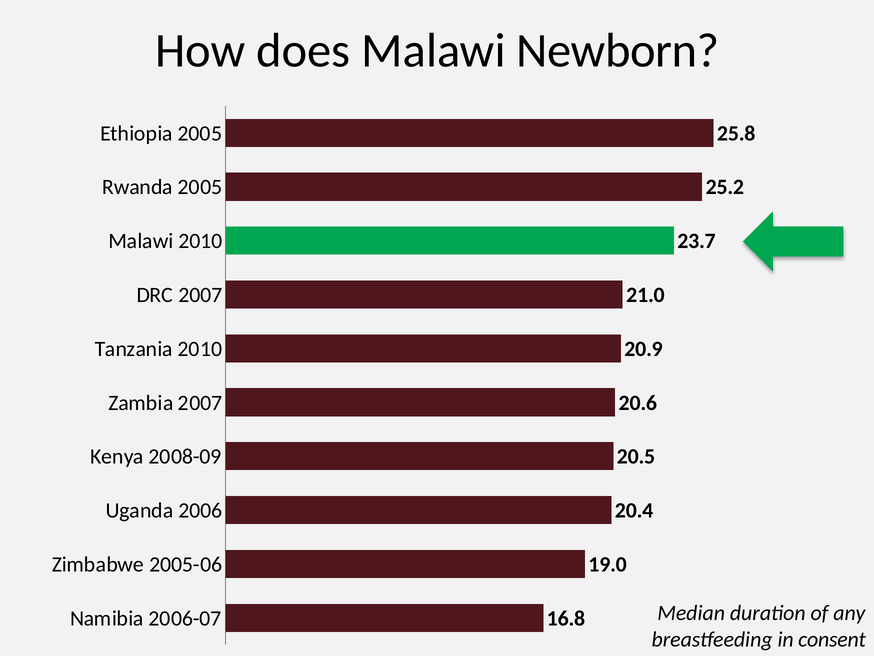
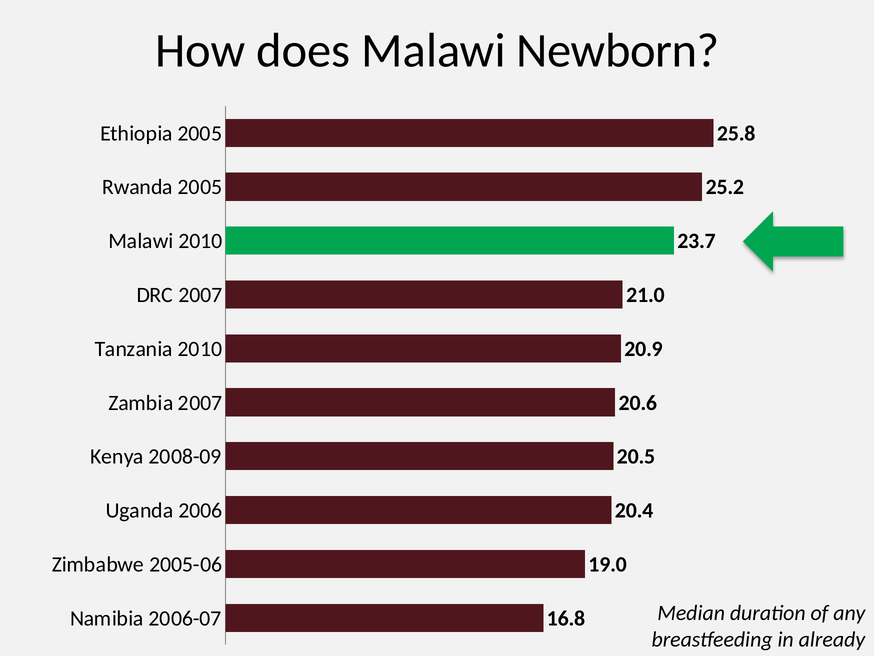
consent: consent -> already
